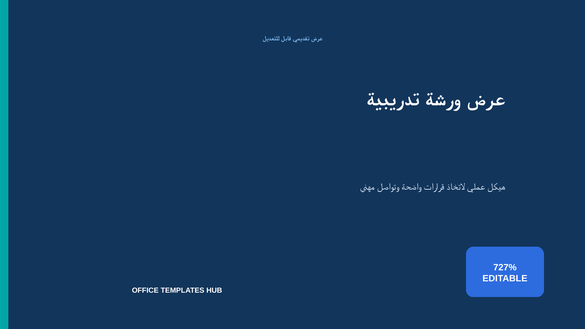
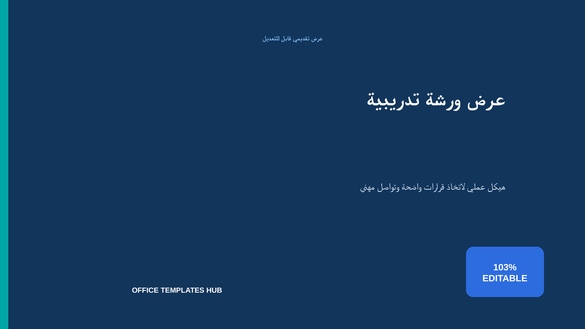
727%: 727% -> 103%
